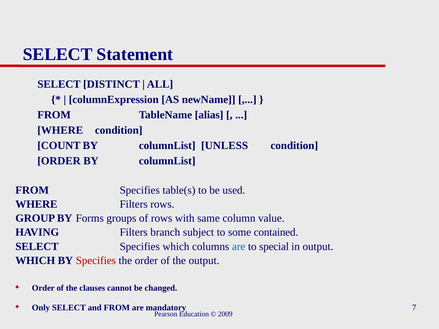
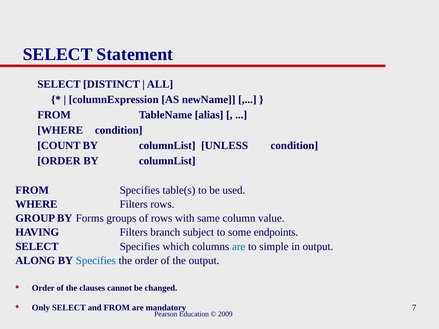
contained: contained -> endpoints
special: special -> simple
WHICH at (35, 261): WHICH -> ALONG
Specifies at (96, 261) colour: red -> blue
